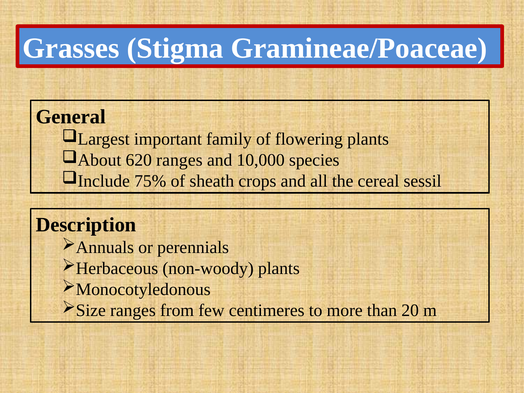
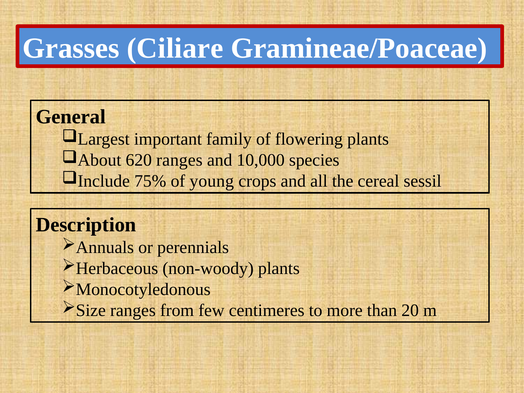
Stigma: Stigma -> Ciliare
sheath: sheath -> young
